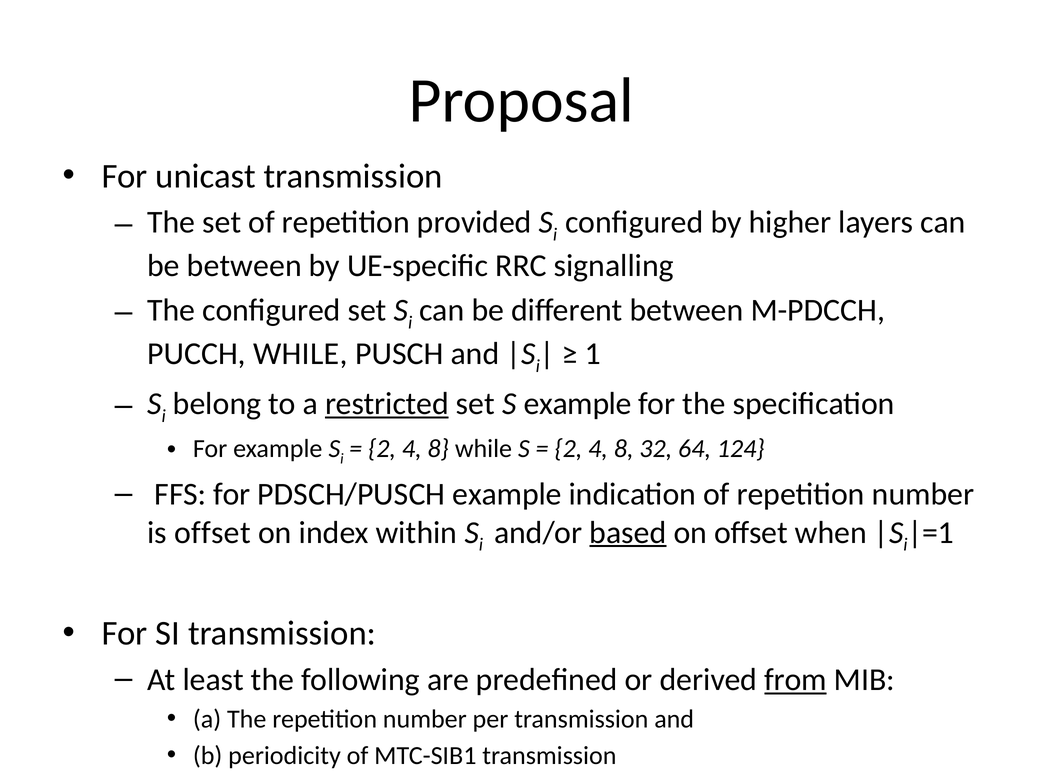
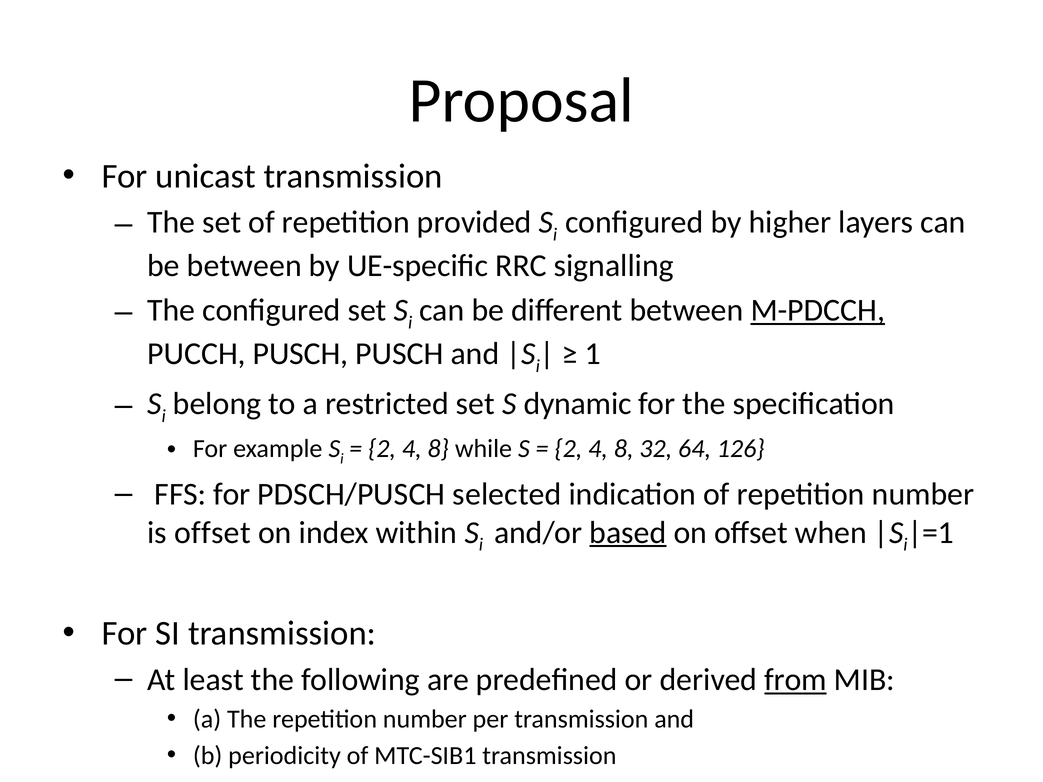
M-PDCCH underline: none -> present
PUCCH WHILE: WHILE -> PUSCH
restricted underline: present -> none
S example: example -> dynamic
124: 124 -> 126
PDSCH/PUSCH example: example -> selected
